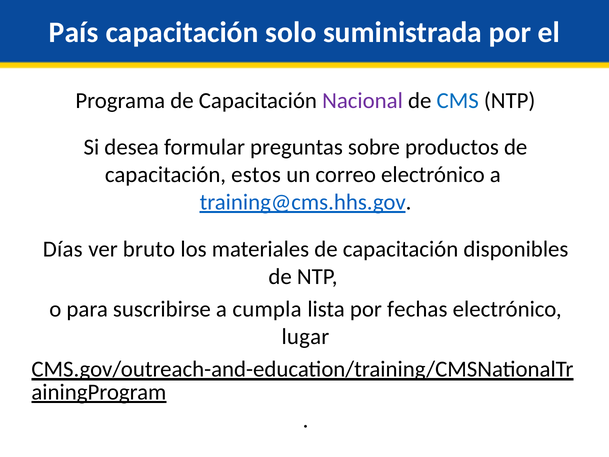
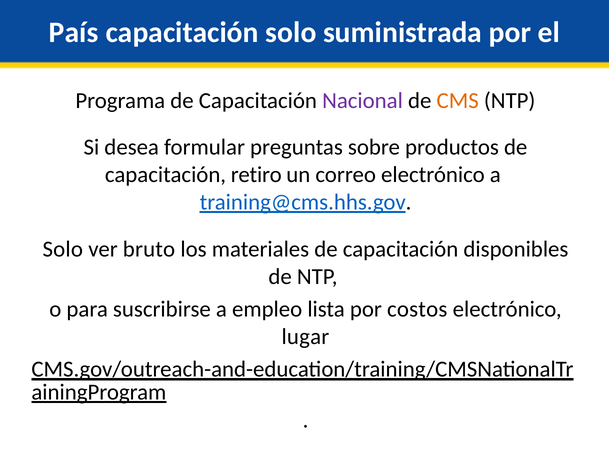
CMS colour: blue -> orange
estos: estos -> retiro
Días at (63, 249): Días -> Solo
cumpla: cumpla -> empleo
fechas: fechas -> costos
